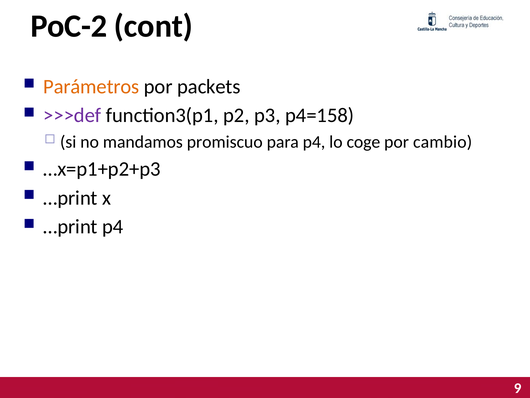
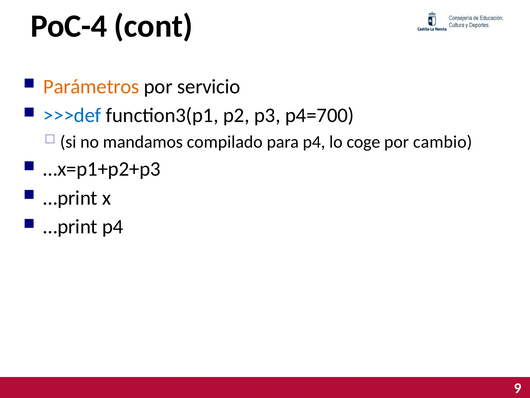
PoC-2: PoC-2 -> PoC-4
packets: packets -> servicio
>>>def colour: purple -> blue
p4=158: p4=158 -> p4=700
promiscuo: promiscuo -> compilado
